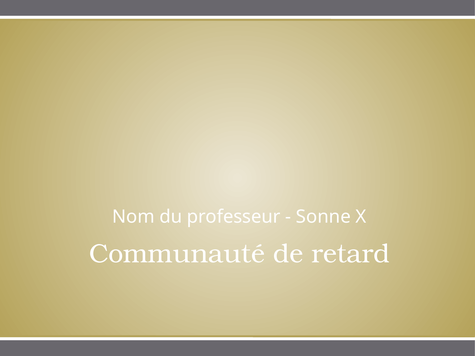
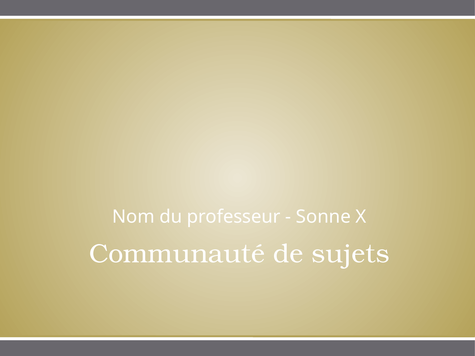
retard: retard -> sujets
